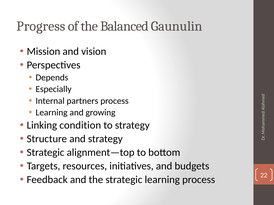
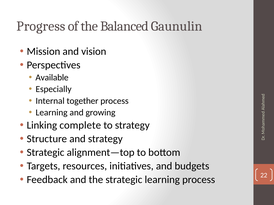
Depends: Depends -> Available
partners: partners -> together
condition: condition -> complete
